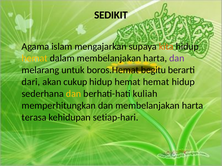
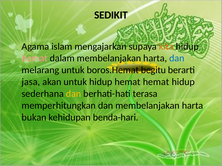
hemat at (35, 58) colour: yellow -> pink
dan at (177, 58) colour: purple -> blue
dari: dari -> jasa
akan cukup: cukup -> untuk
kuliah: kuliah -> terasa
terasa: terasa -> bukan
setiap-hari: setiap-hari -> benda-hari
